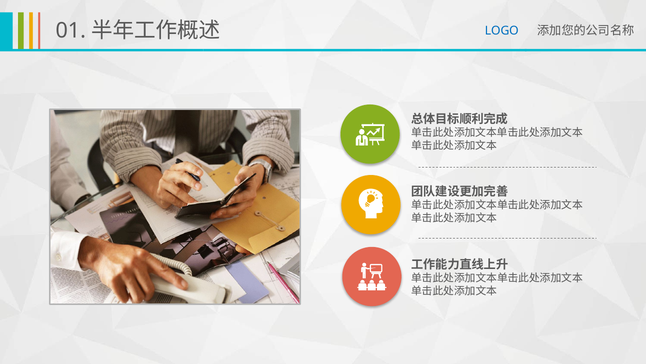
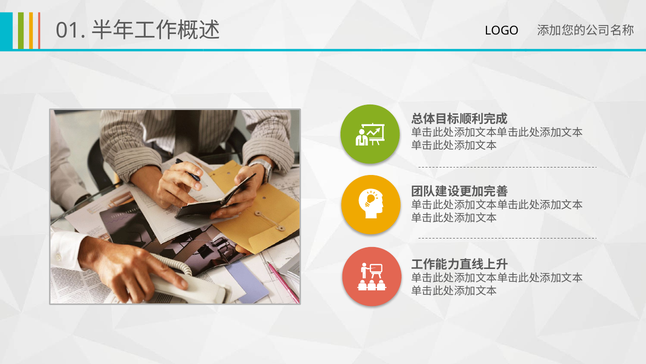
LOGO colour: blue -> black
